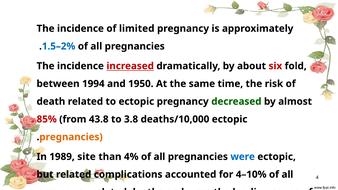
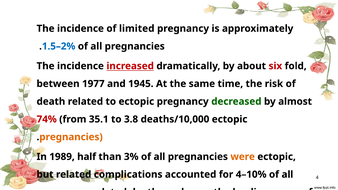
1994: 1994 -> 1977
1950: 1950 -> 1945
85%: 85% -> 74%
43.8: 43.8 -> 35.1
site: site -> half
4%: 4% -> 3%
were at (243, 157) colour: blue -> orange
